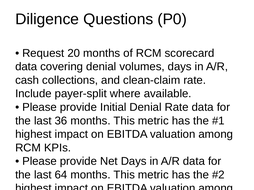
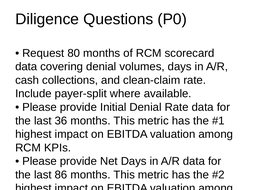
20: 20 -> 80
64: 64 -> 86
